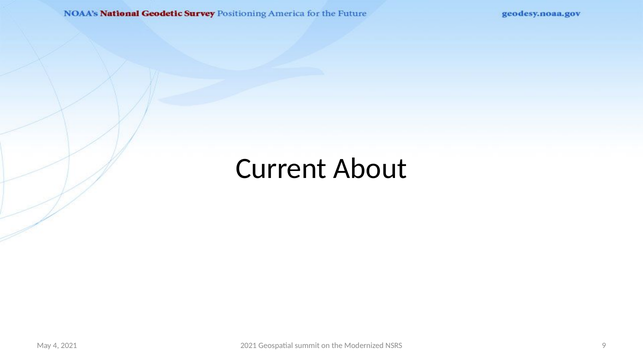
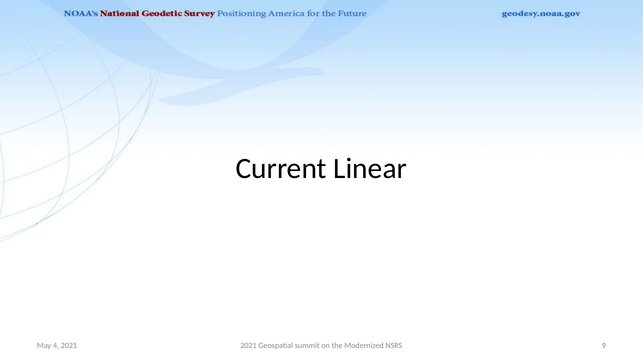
About: About -> Linear
